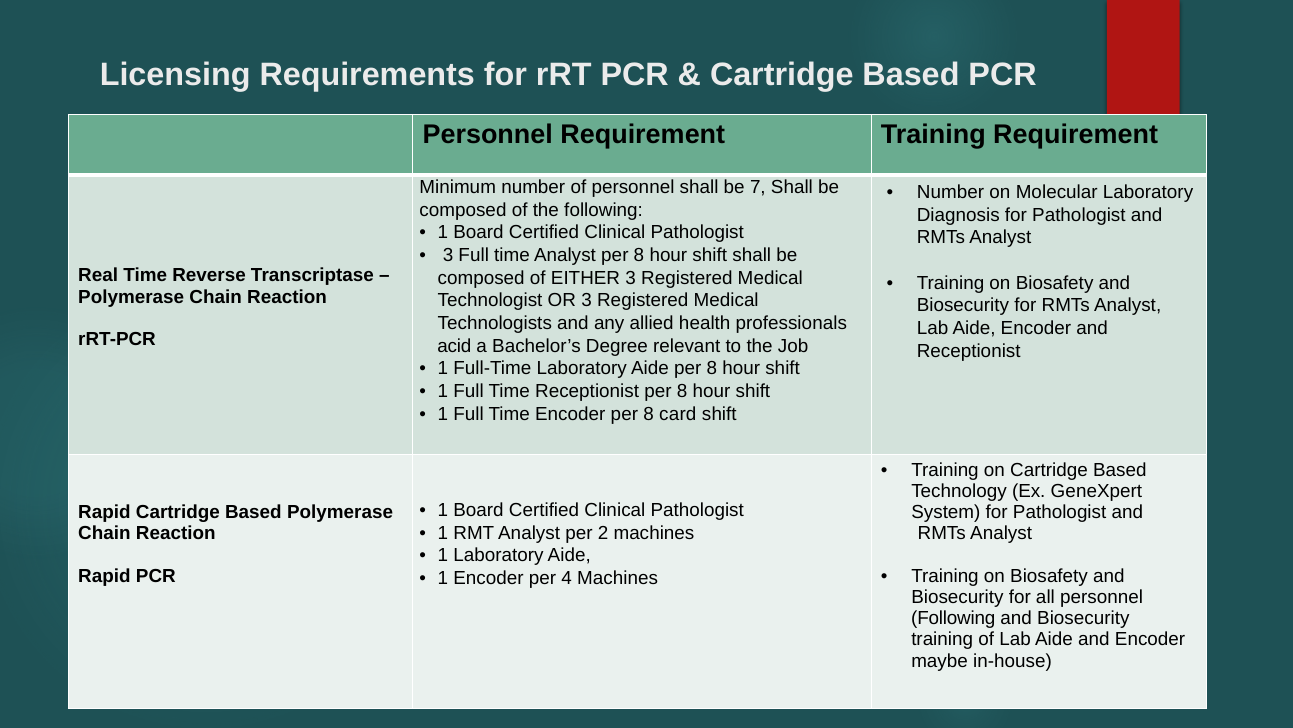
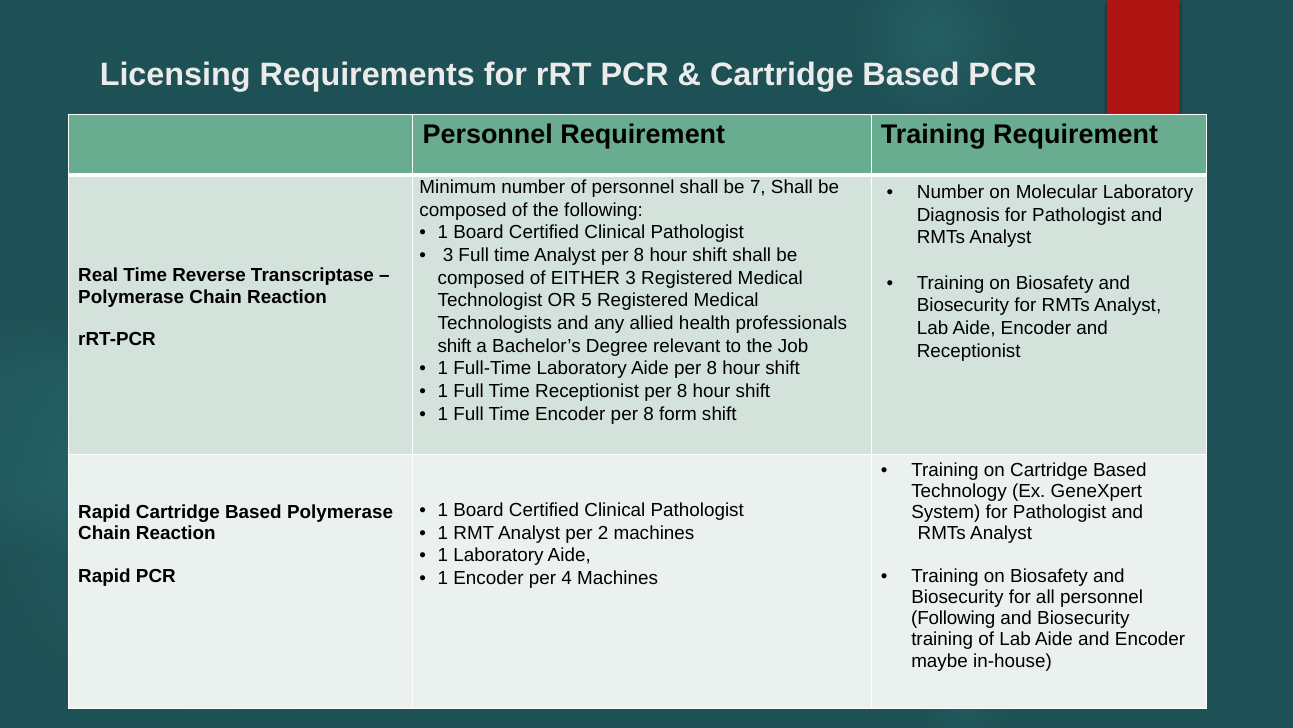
OR 3: 3 -> 5
acid at (454, 346): acid -> shift
card: card -> form
